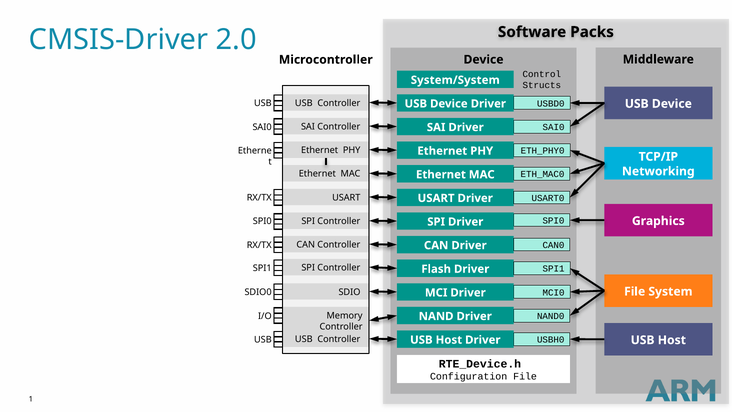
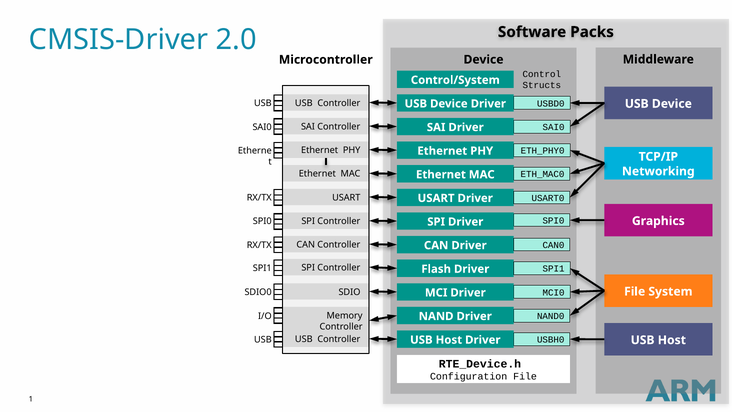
System/System: System/System -> Control/System
